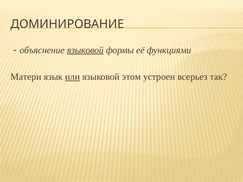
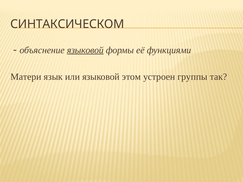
ДОМИНИРОВАНИЕ: ДОМИНИРОВАНИЕ -> СИНТАКСИЧЕСКОМ
или underline: present -> none
всерьез: всерьез -> группы
